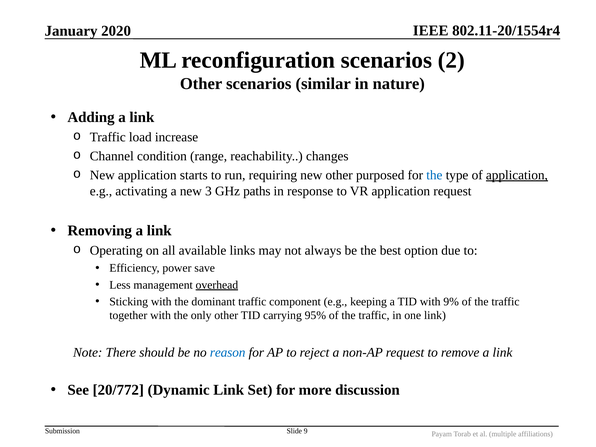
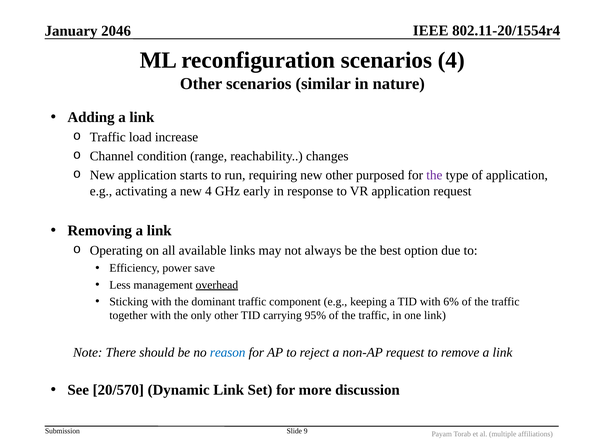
2020: 2020 -> 2046
scenarios 2: 2 -> 4
the at (434, 175) colour: blue -> purple
application at (517, 175) underline: present -> none
new 3: 3 -> 4
paths: paths -> early
9%: 9% -> 6%
20/772: 20/772 -> 20/570
